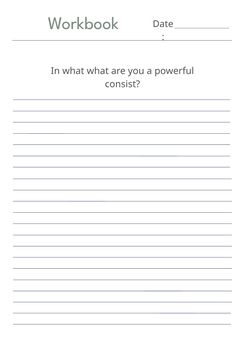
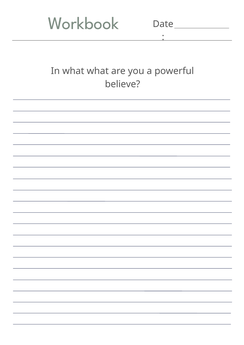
consist: consist -> believe
